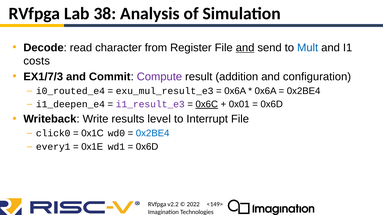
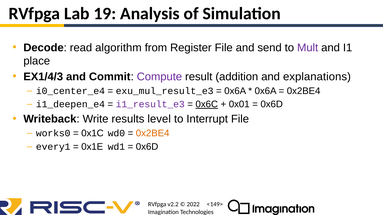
38: 38 -> 19
character: character -> algorithm
and at (245, 48) underline: present -> none
Mult colour: blue -> purple
costs: costs -> place
EX1/7/3: EX1/7/3 -> EX1/4/3
configuration: configuration -> explanations
i0_routed_e4: i0_routed_e4 -> i0_center_e4
click0: click0 -> works0
0x2BE4 at (153, 134) colour: blue -> orange
